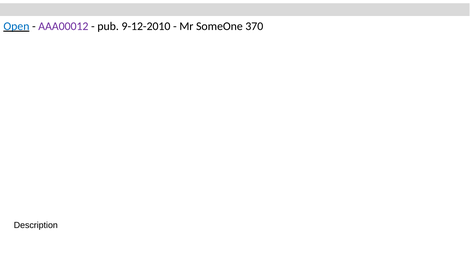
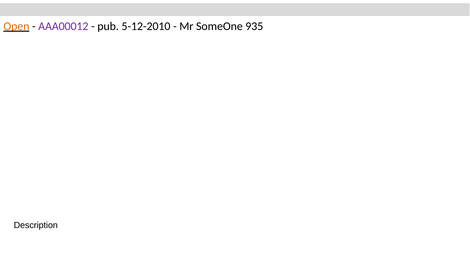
Open colour: blue -> orange
9-12-2010: 9-12-2010 -> 5-12-2010
370: 370 -> 935
